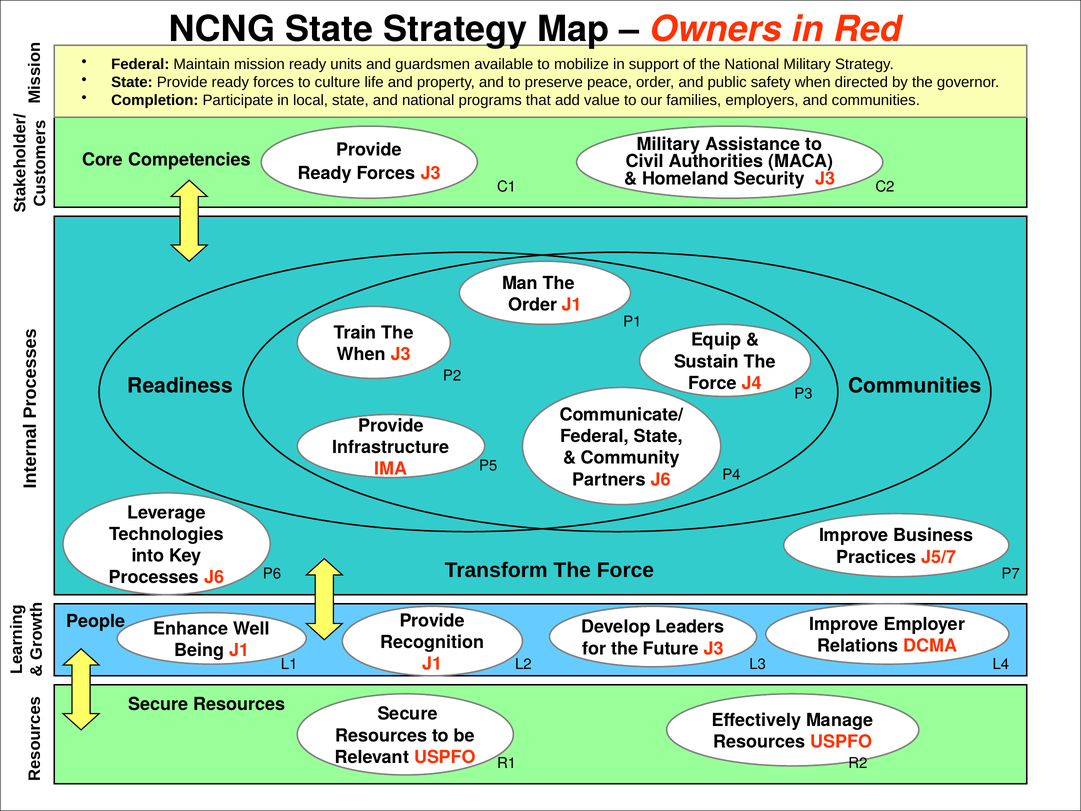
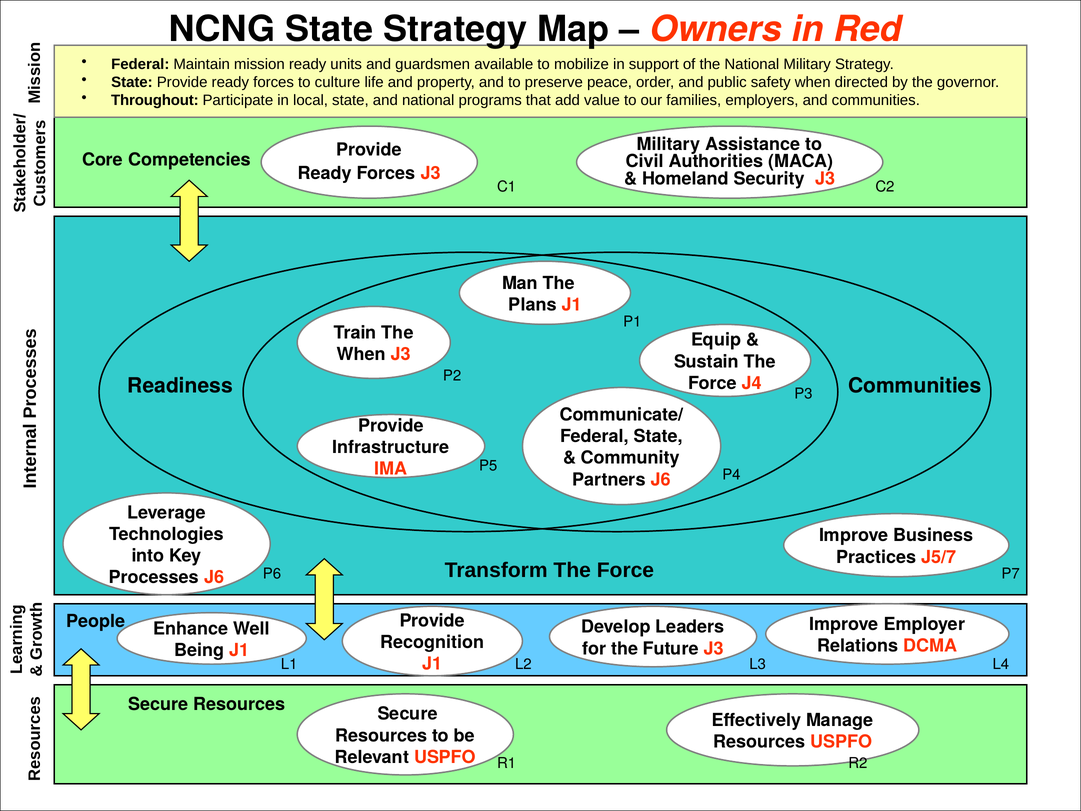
Completion: Completion -> Throughout
Order at (533, 305): Order -> Plans
